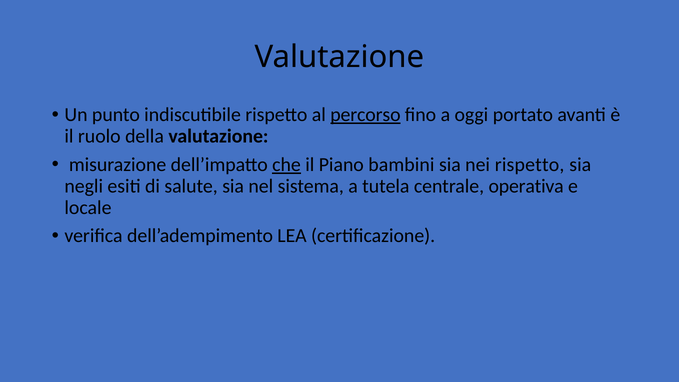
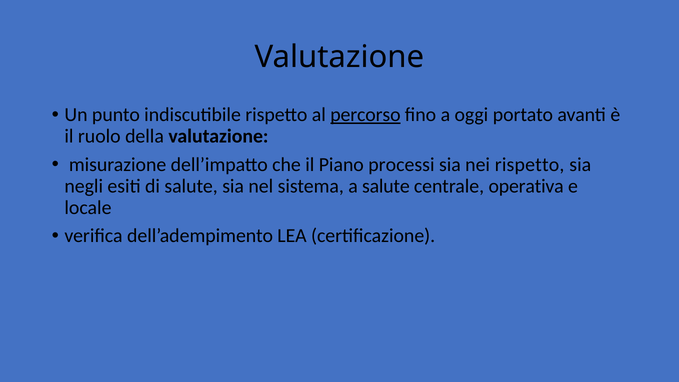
che underline: present -> none
bambini: bambini -> processi
a tutela: tutela -> salute
